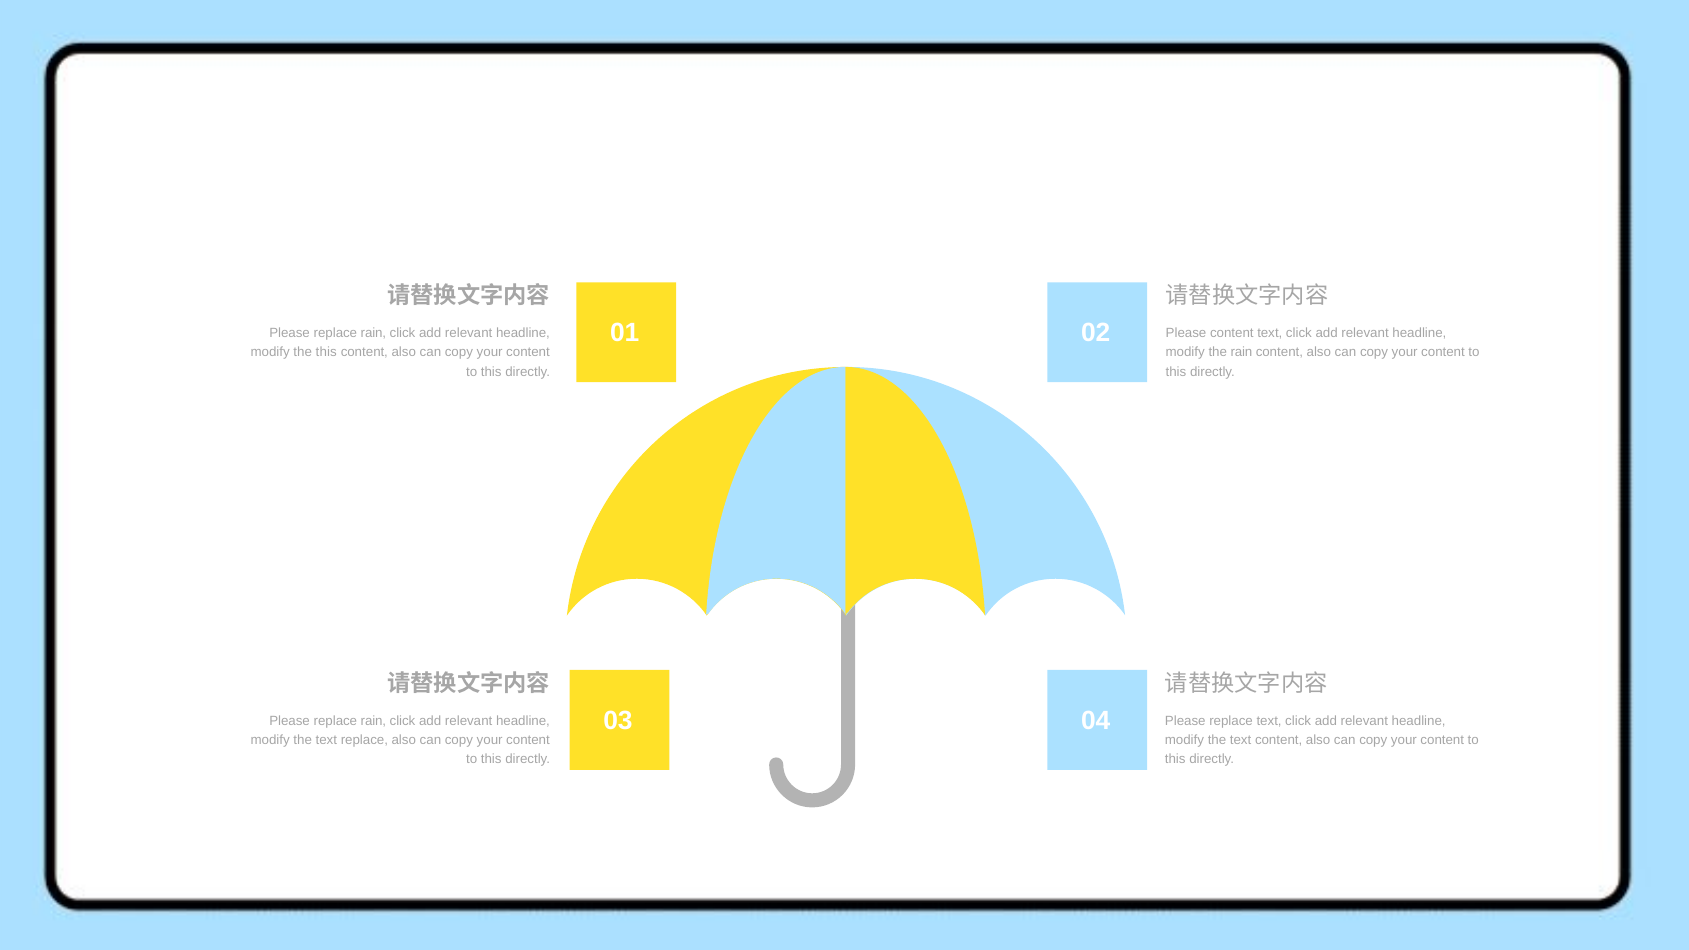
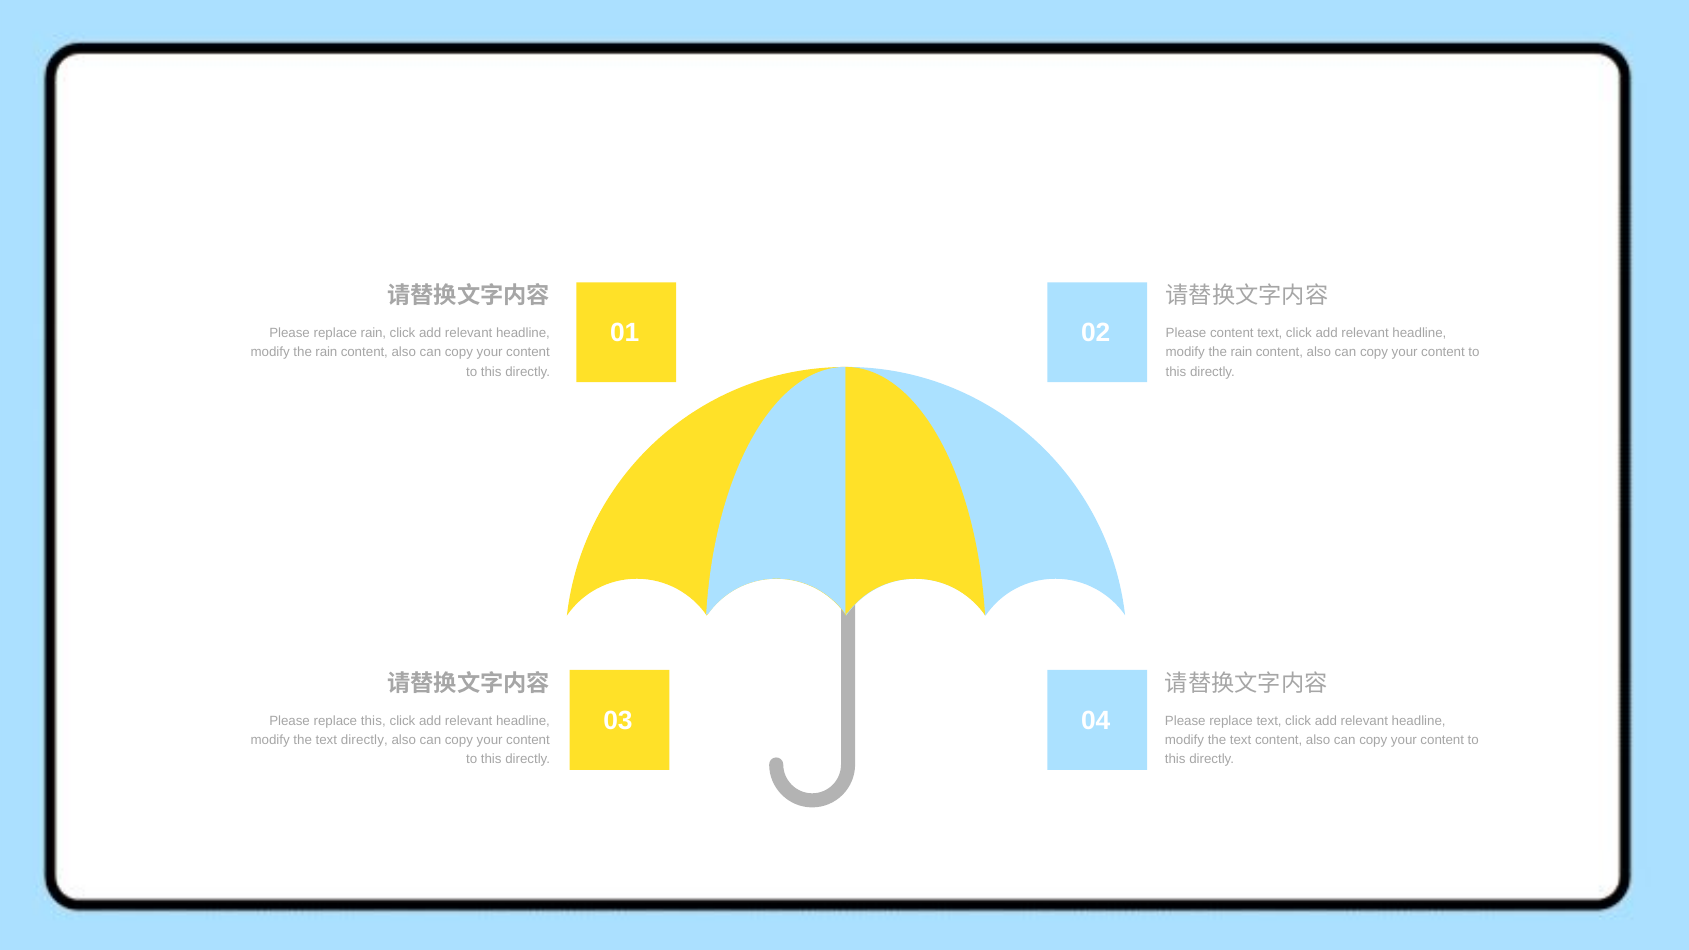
this at (326, 352): this -> rain
rain at (373, 721): rain -> this
text replace: replace -> directly
